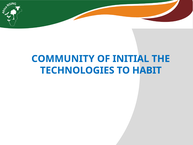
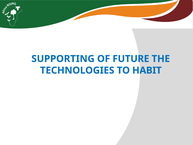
COMMUNITY: COMMUNITY -> SUPPORTING
INITIAL: INITIAL -> FUTURE
